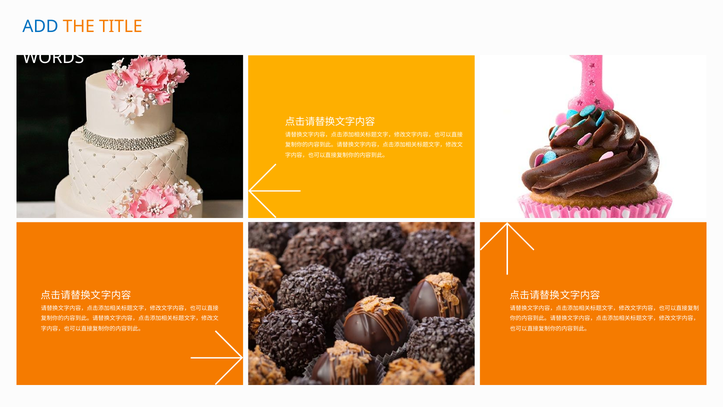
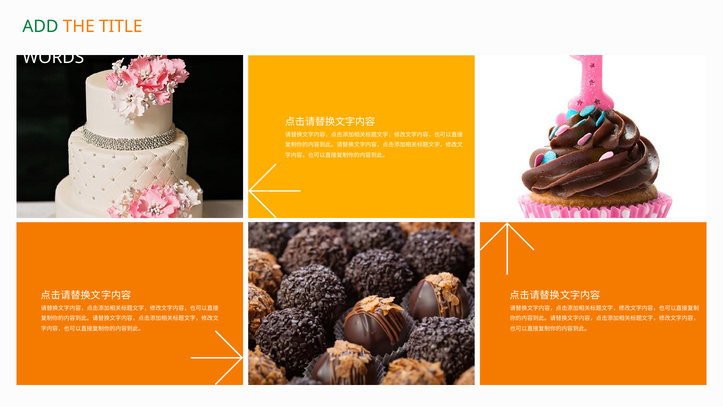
ADD colour: blue -> green
